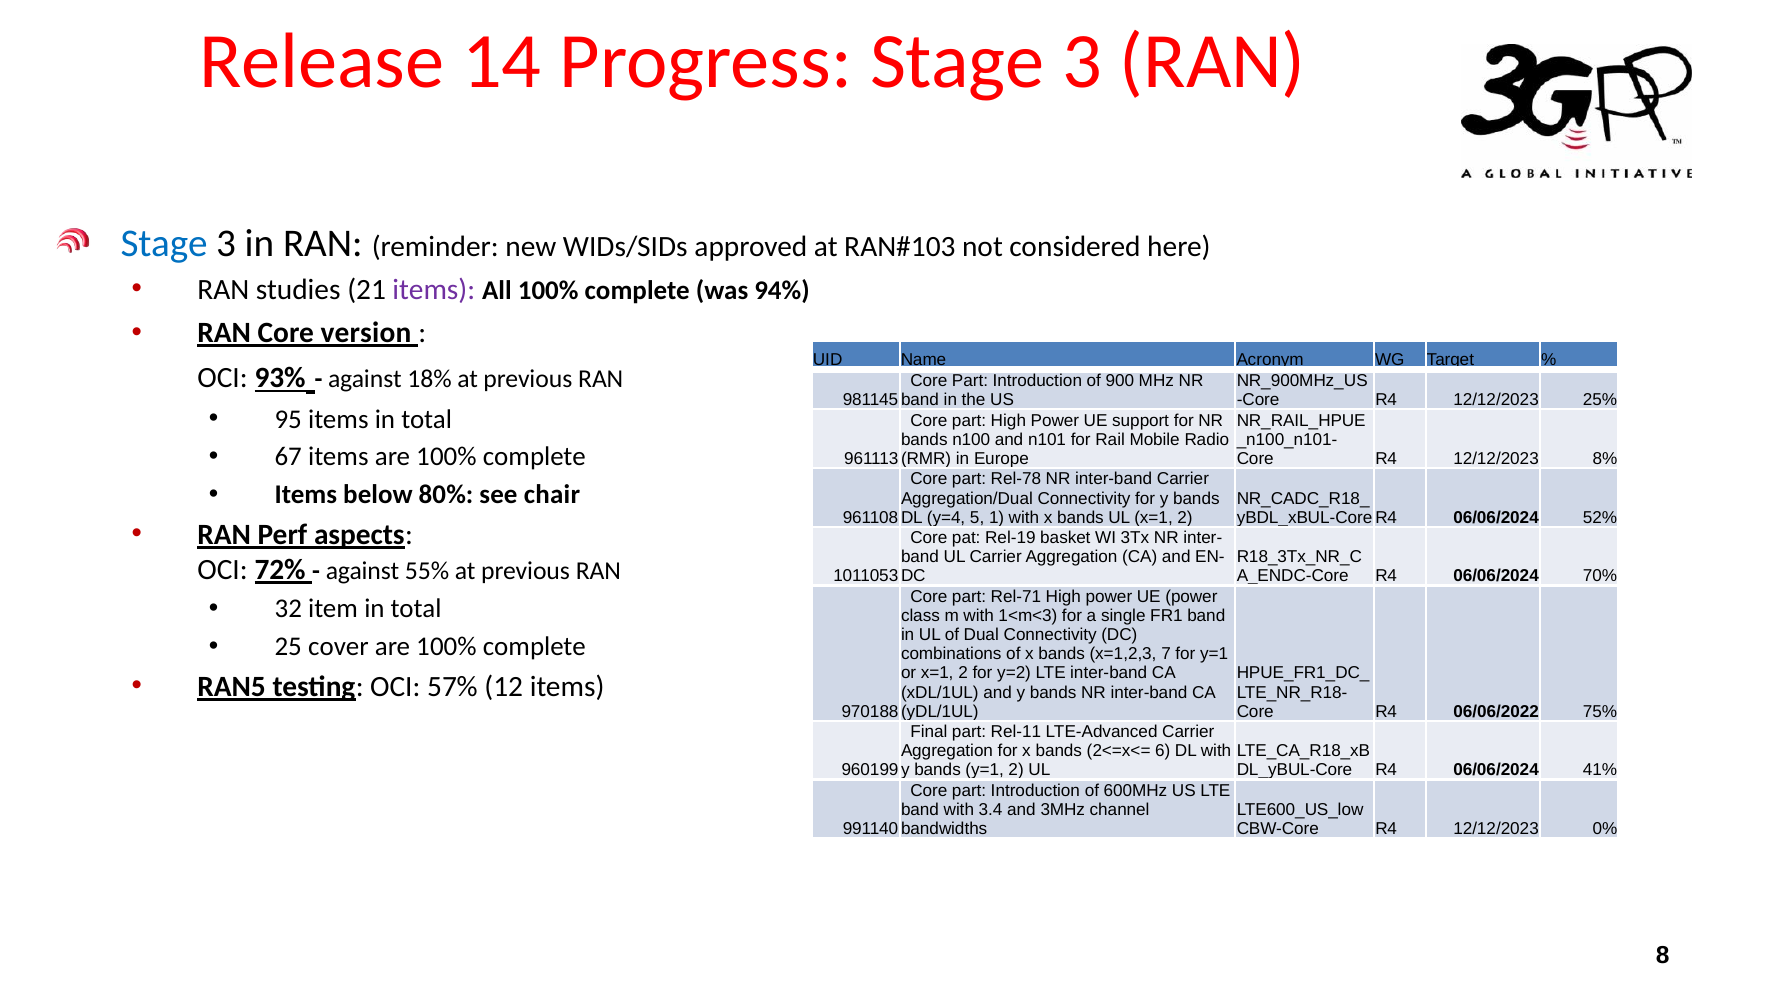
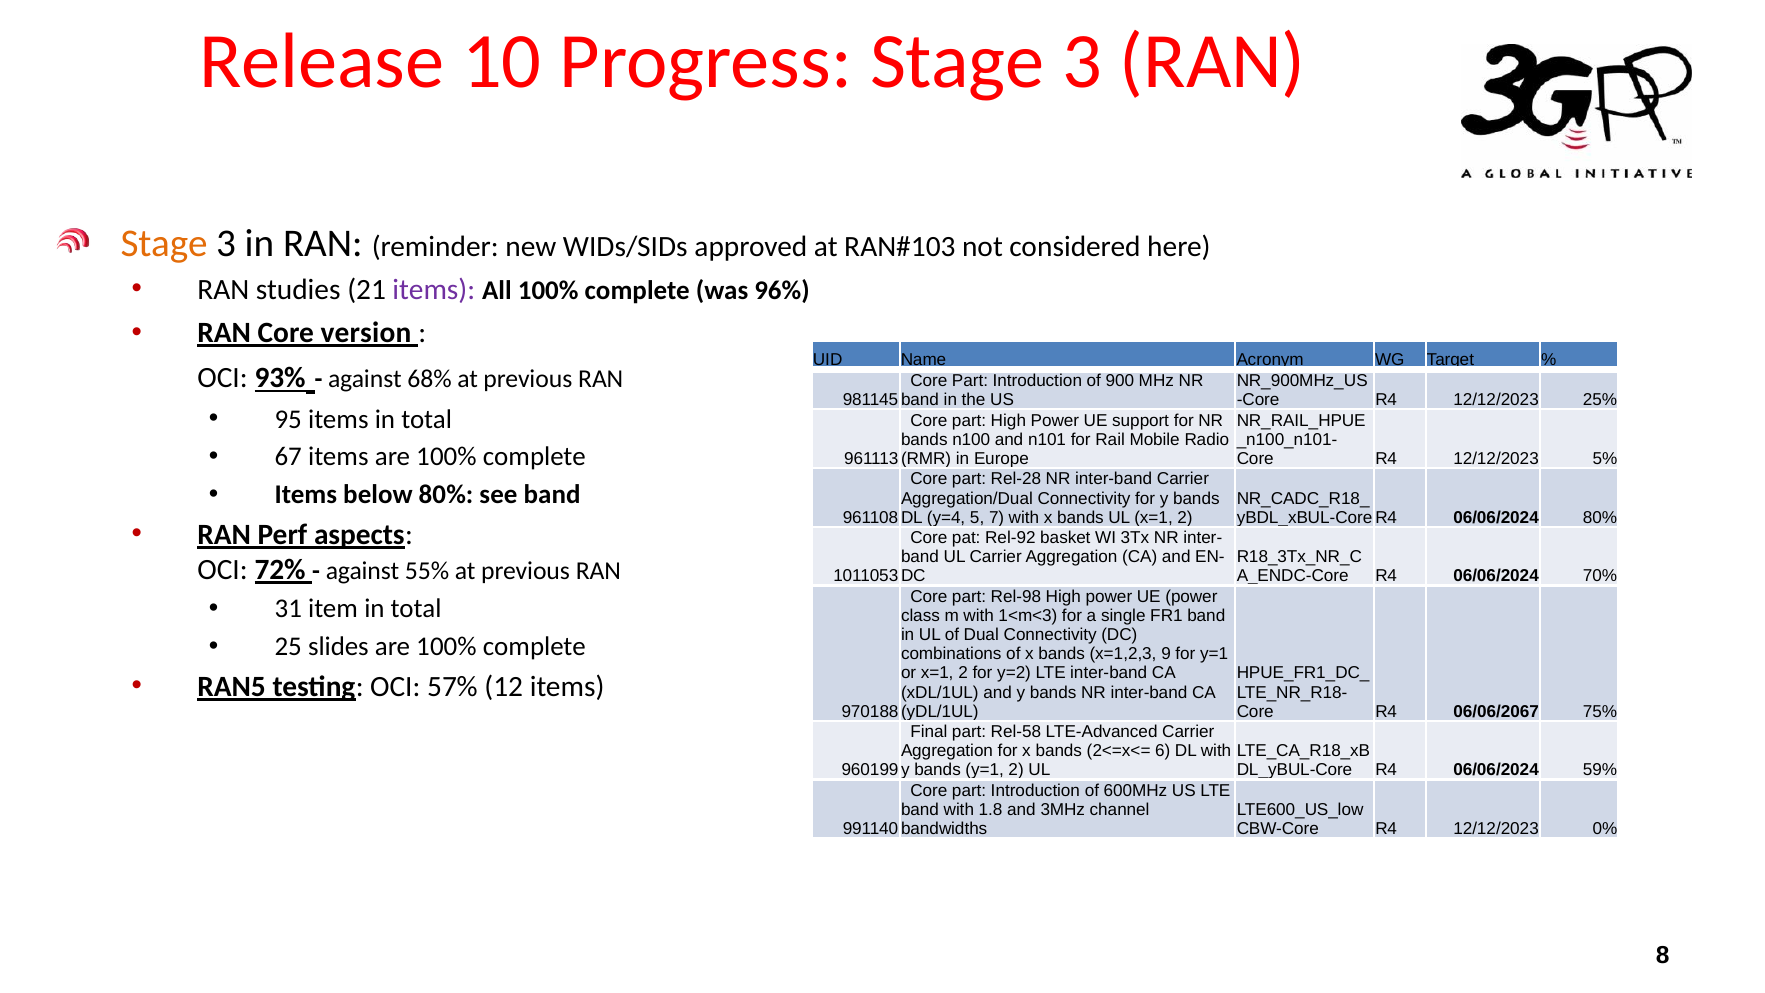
14: 14 -> 10
Stage at (164, 243) colour: blue -> orange
94%: 94% -> 96%
18%: 18% -> 68%
8%: 8% -> 5%
Rel-78: Rel-78 -> Rel-28
see chair: chair -> band
1: 1 -> 7
06/06/2024 52%: 52% -> 80%
Rel-19: Rel-19 -> Rel-92
Rel-71: Rel-71 -> Rel-98
32: 32 -> 31
cover: cover -> slides
7: 7 -> 9
06/06/2022: 06/06/2022 -> 06/06/2067
Rel-11: Rel-11 -> Rel-58
41%: 41% -> 59%
3.4: 3.4 -> 1.8
